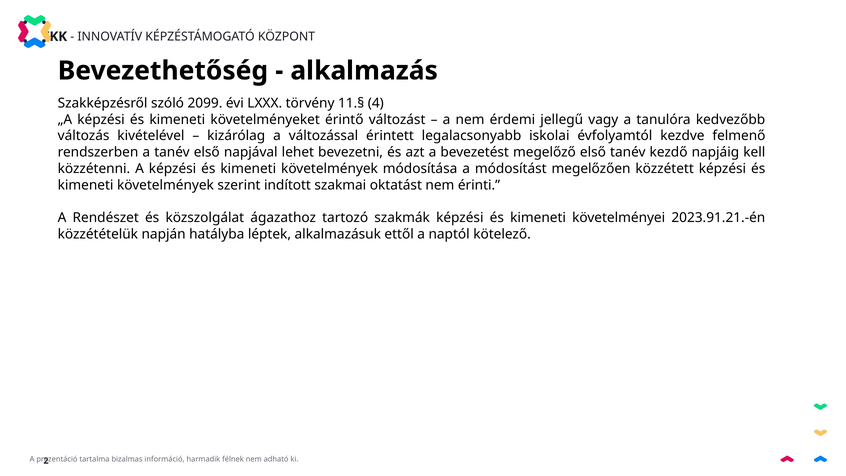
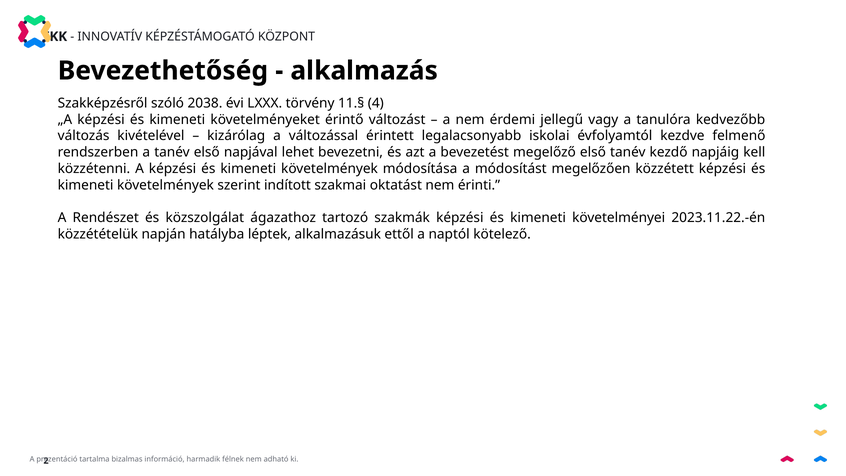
2099: 2099 -> 2038
2023.91.21.-én: 2023.91.21.-én -> 2023.11.22.-én
